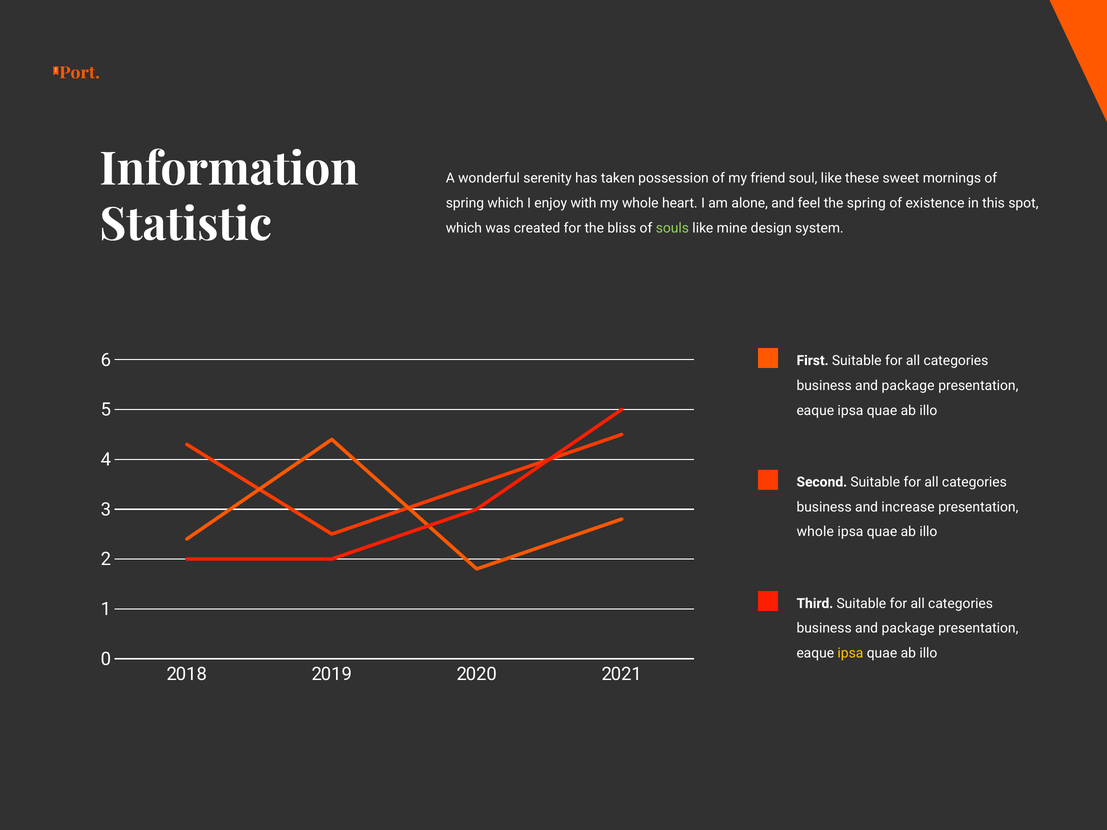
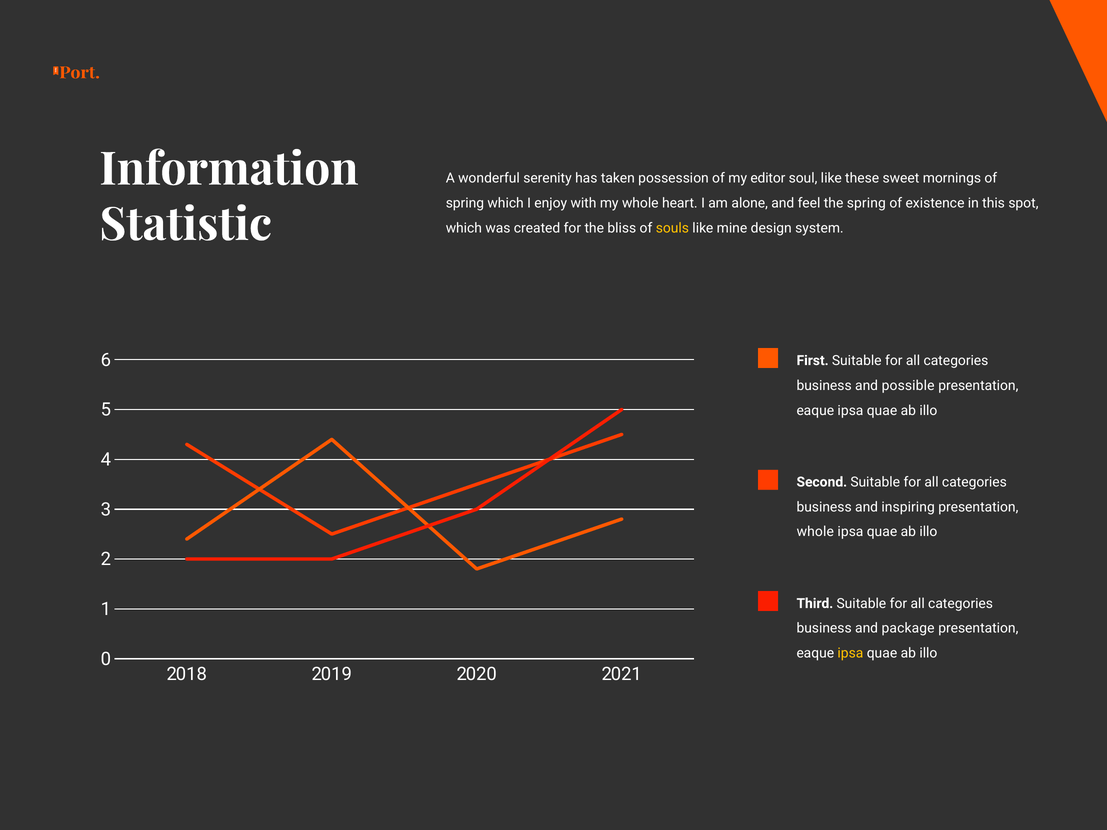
friend: friend -> editor
souls colour: light green -> yellow
package at (908, 386): package -> possible
increase: increase -> inspiring
